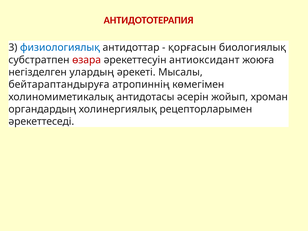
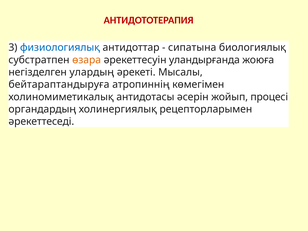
қорғасын: қорғасын -> сипатына
өзара colour: red -> orange
антиоксидант: антиоксидант -> уландырғанда
хроман: хроман -> процесі
